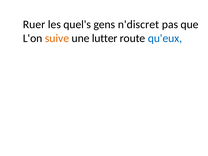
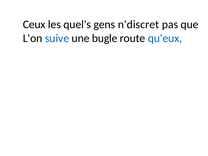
Ruer: Ruer -> Ceux
suive colour: orange -> blue
lutter: lutter -> bugle
